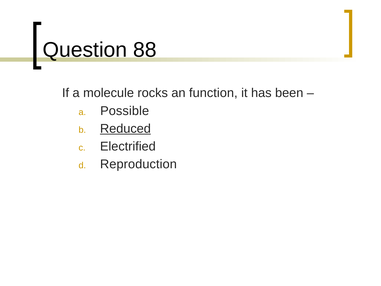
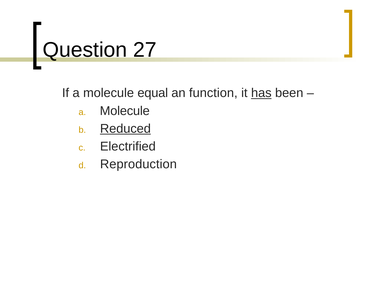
88: 88 -> 27
rocks: rocks -> equal
has underline: none -> present
Possible at (125, 111): Possible -> Molecule
